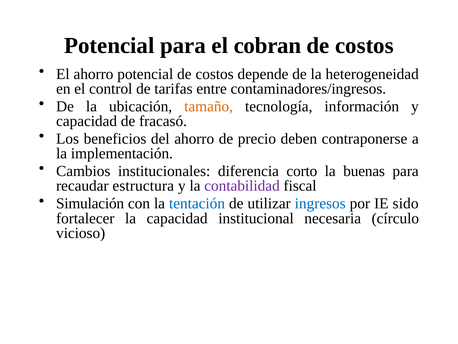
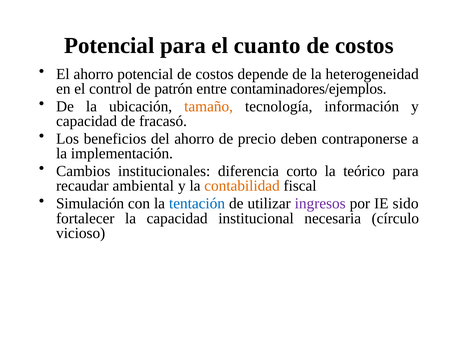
cobran: cobran -> cuanto
tarifas: tarifas -> patrón
contaminadores/ingresos: contaminadores/ingresos -> contaminadores/ejemplos
buenas: buenas -> teórico
estructura: estructura -> ambiental
contabilidad colour: purple -> orange
ingresos colour: blue -> purple
